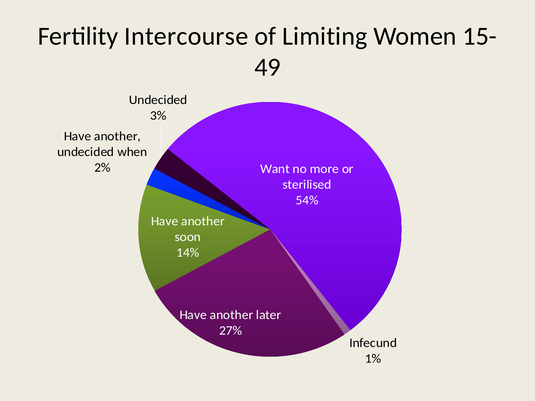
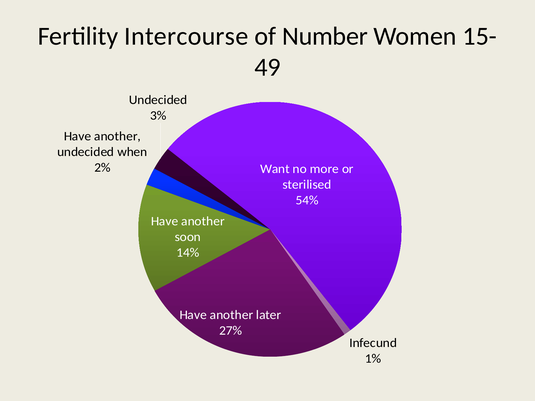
Limiting: Limiting -> Number
